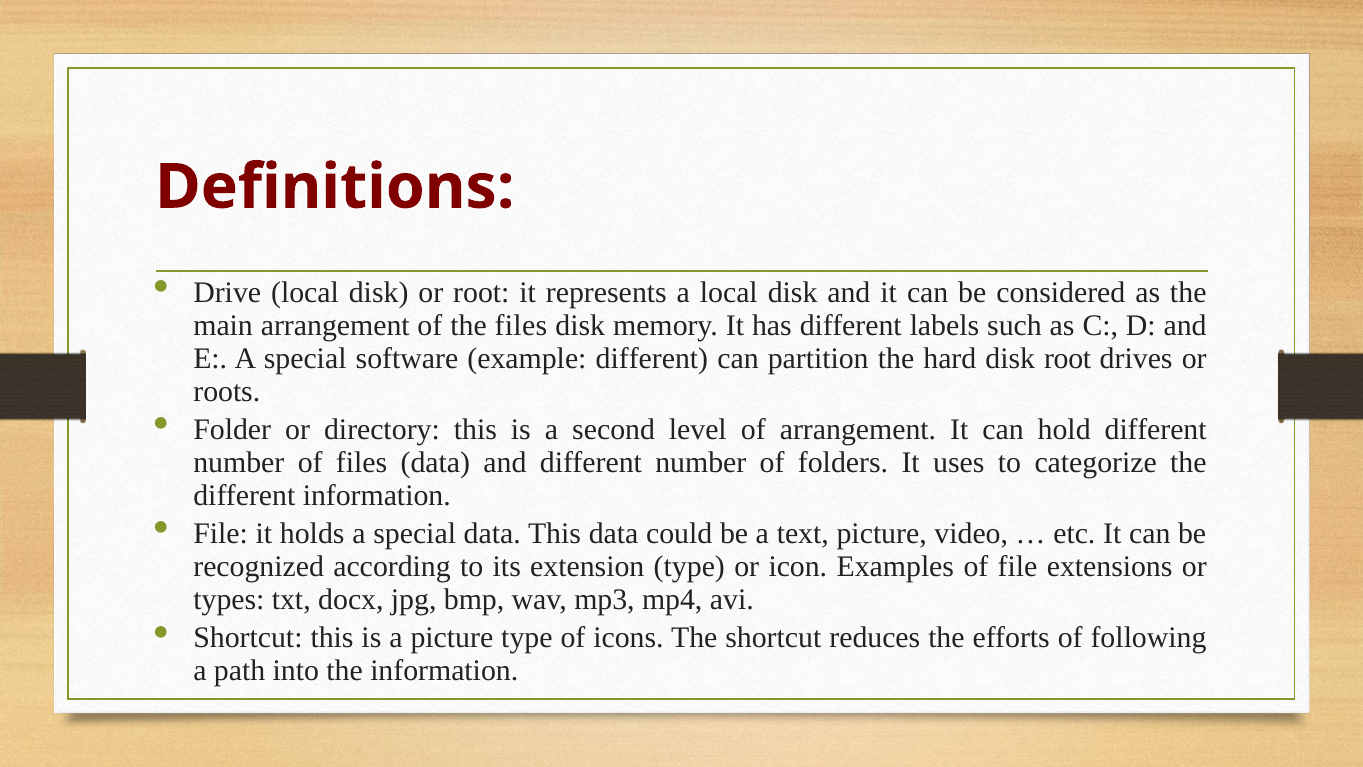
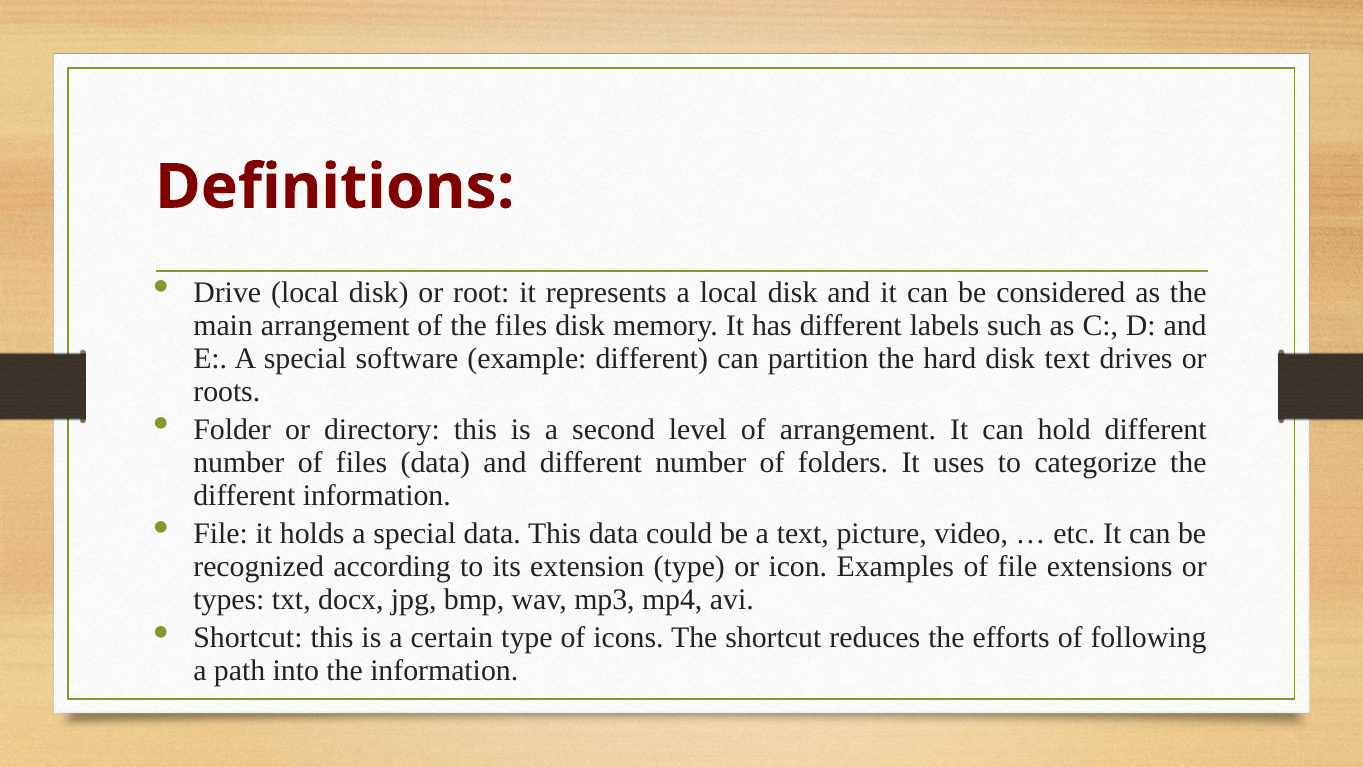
disk root: root -> text
a picture: picture -> certain
